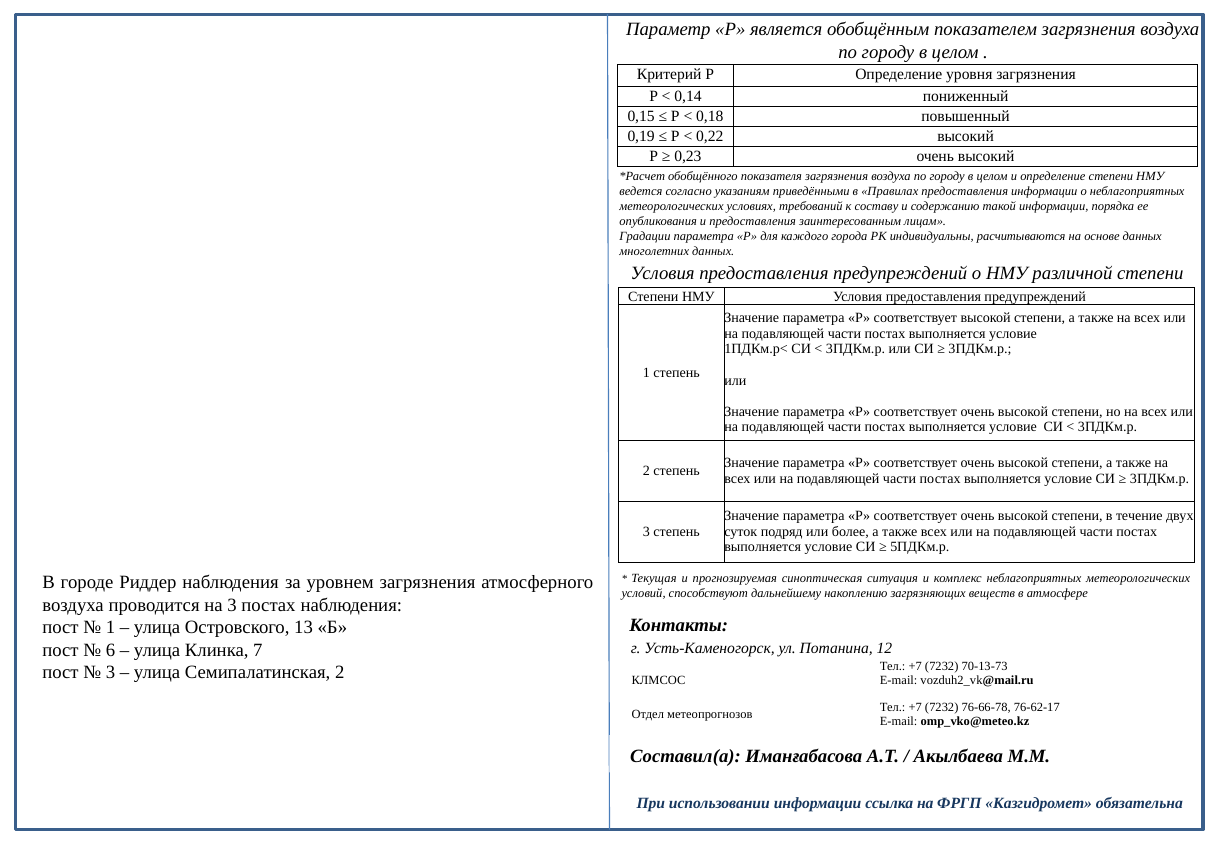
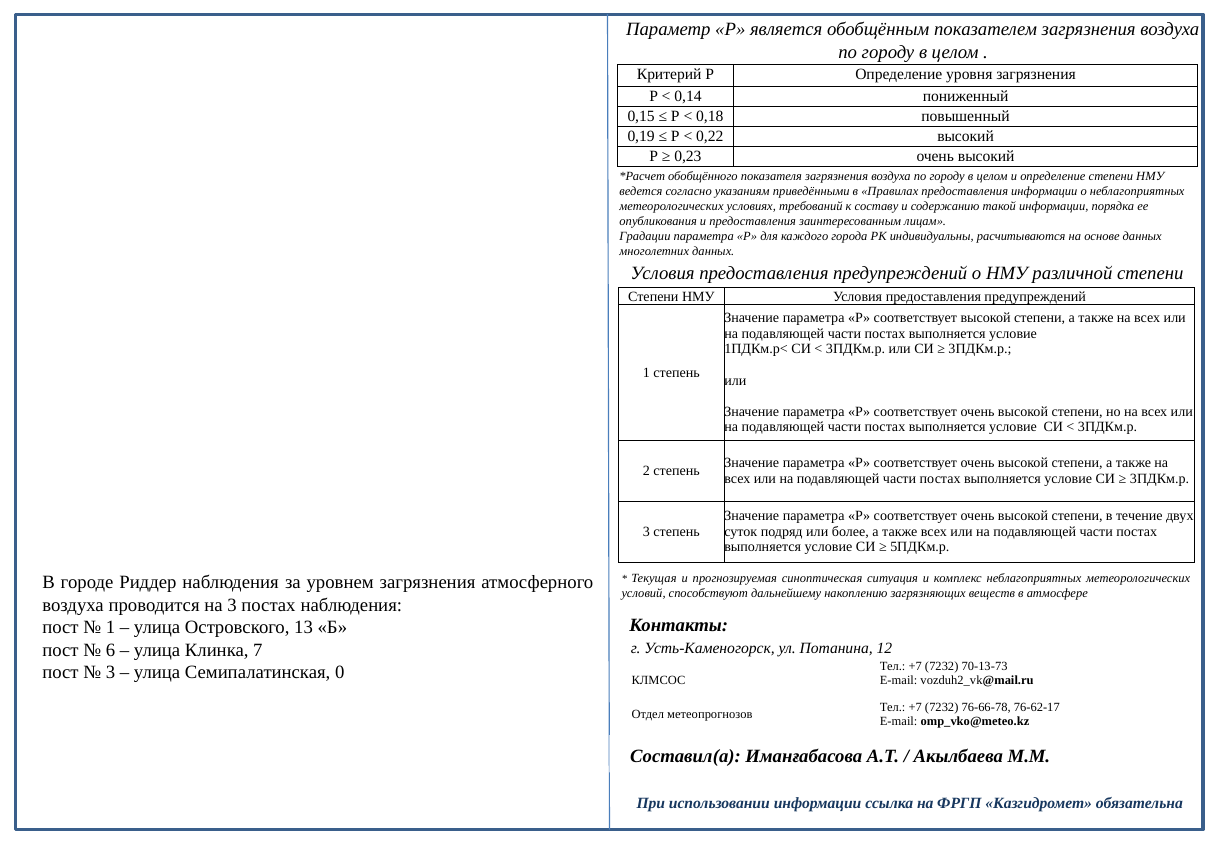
Семипалатинская 2: 2 -> 0
